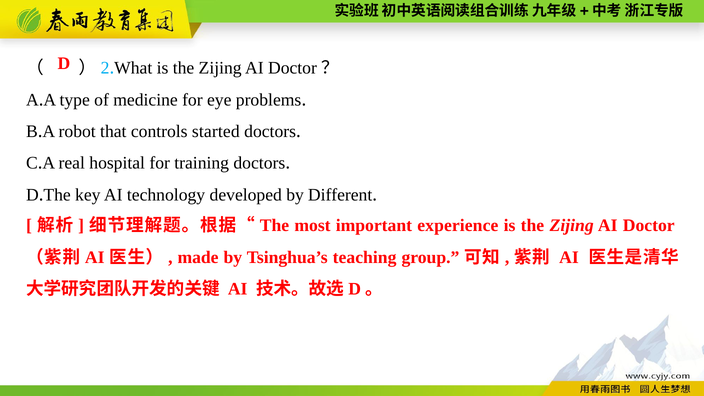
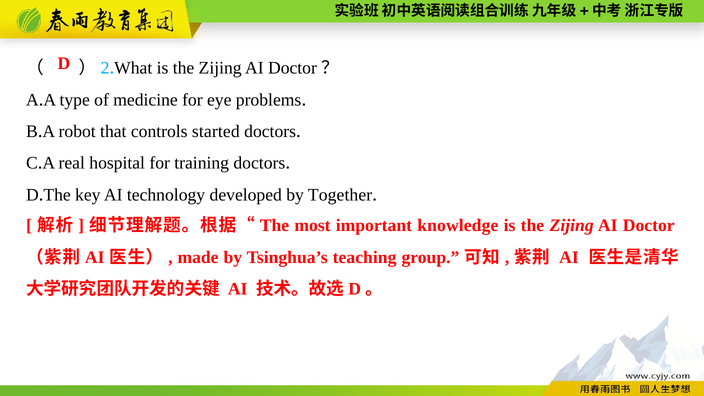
Different: Different -> Together
experience: experience -> knowledge
